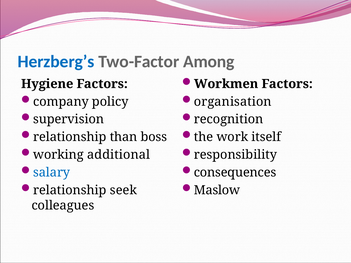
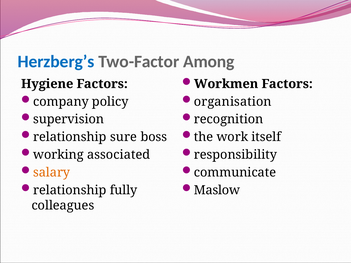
than: than -> sure
additional: additional -> associated
salary colour: blue -> orange
consequences: consequences -> communicate
seek: seek -> fully
